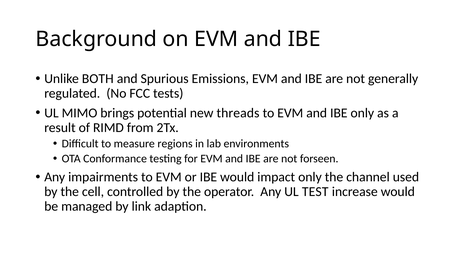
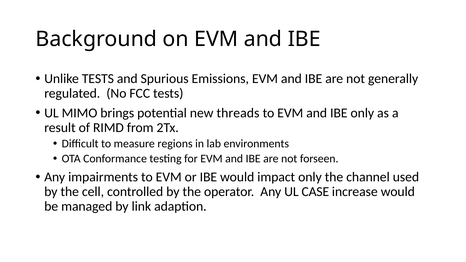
Unlike BOTH: BOTH -> TESTS
TEST: TEST -> CASE
